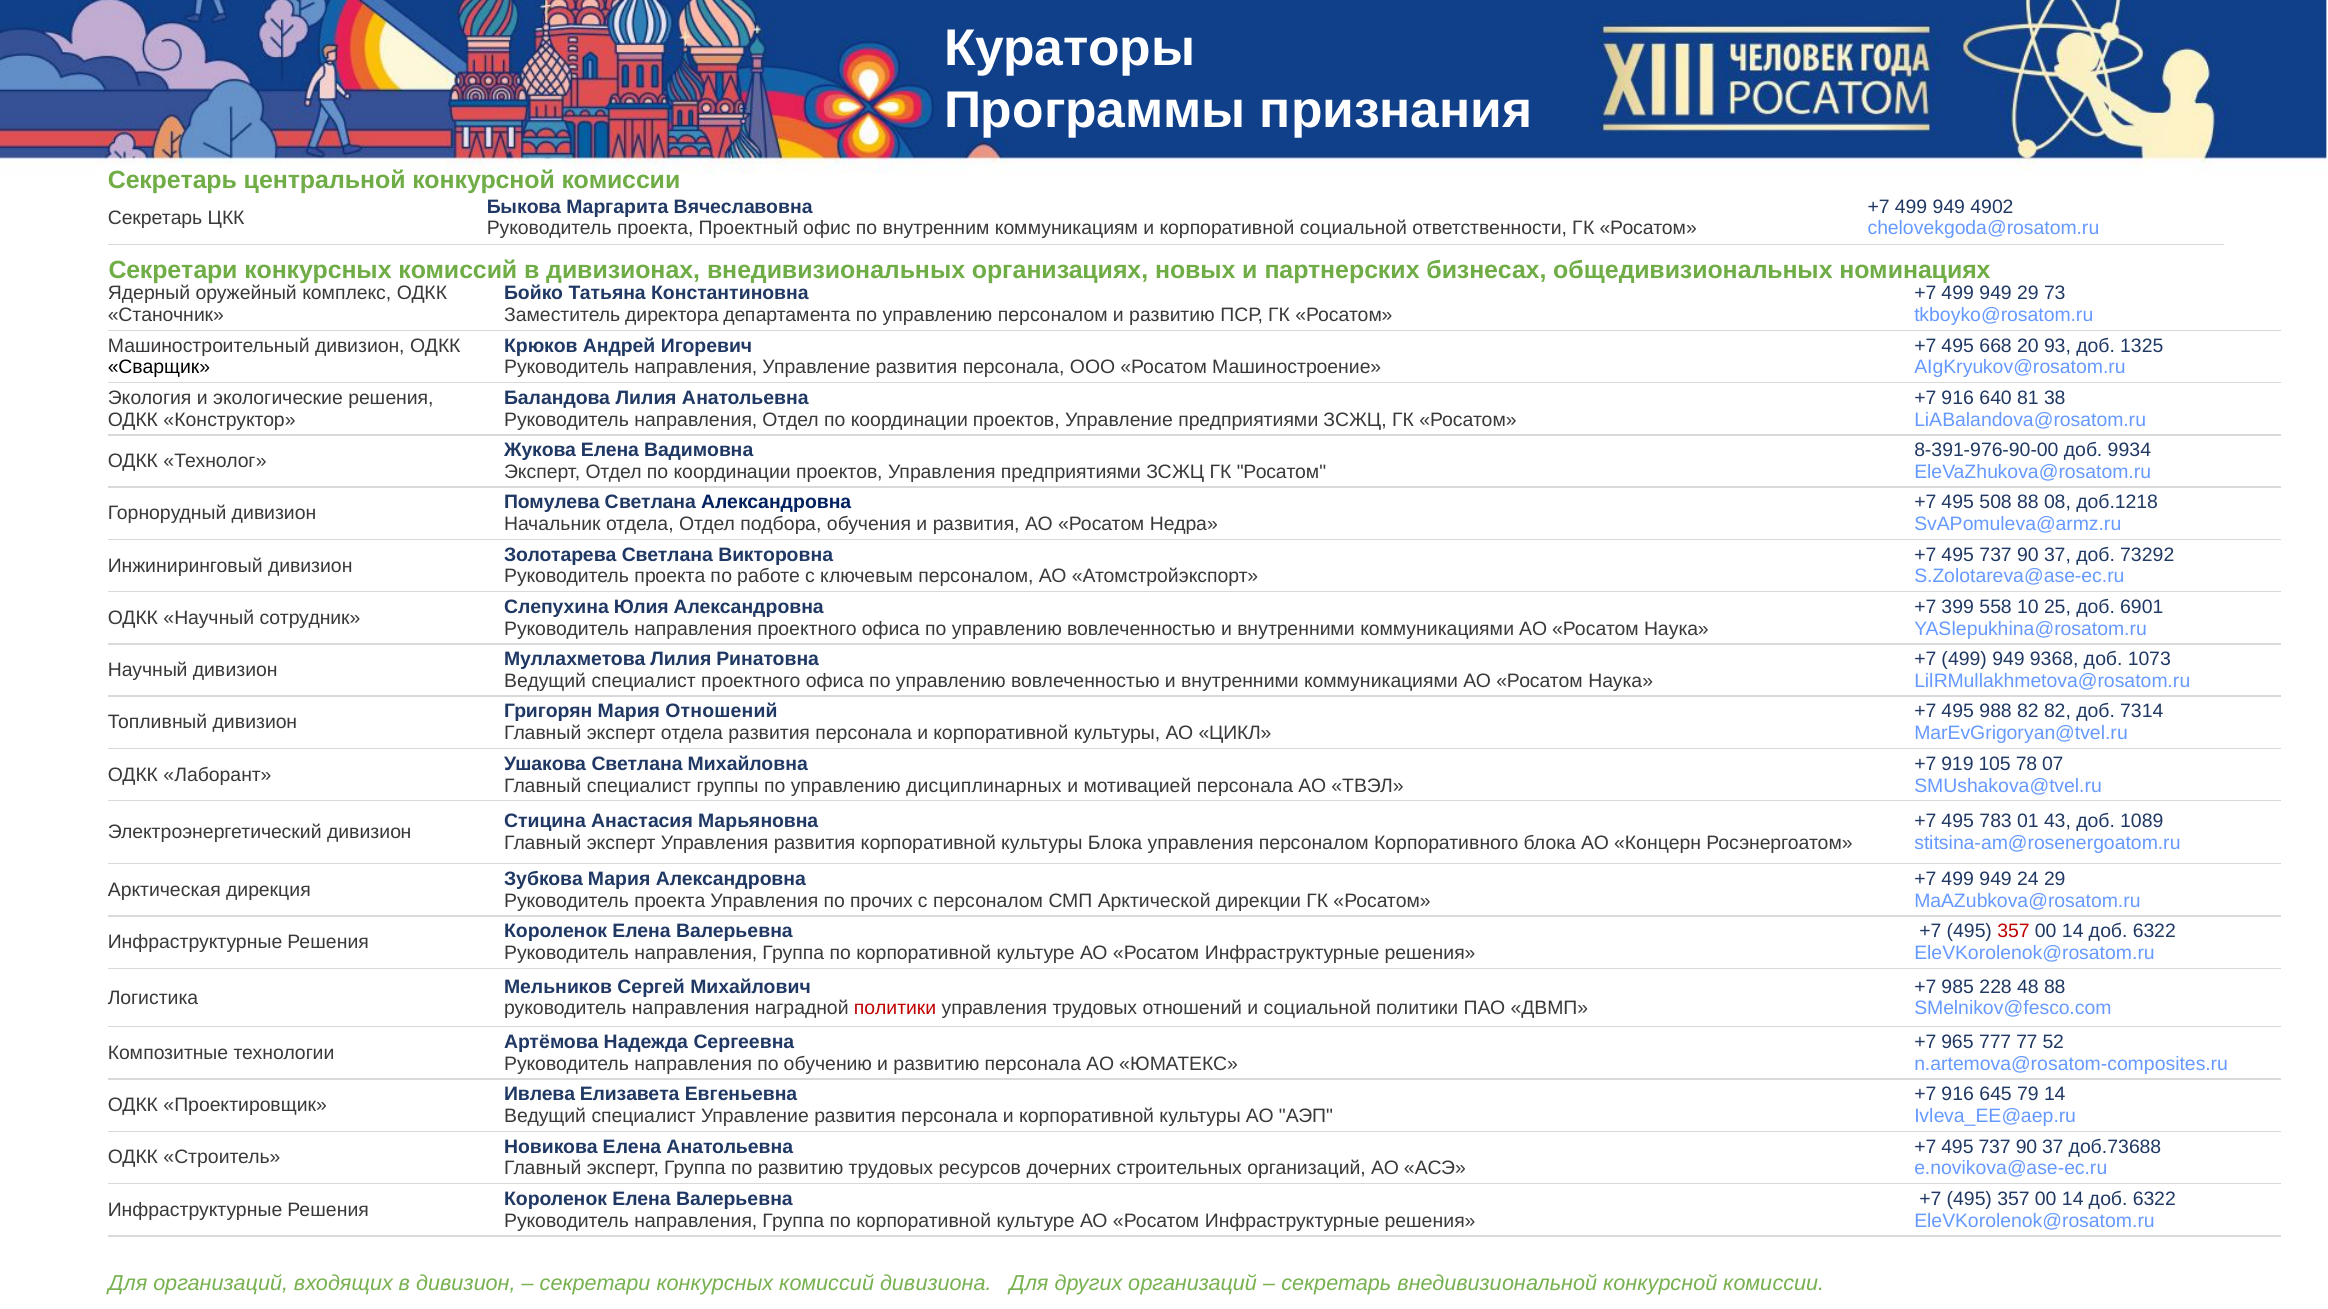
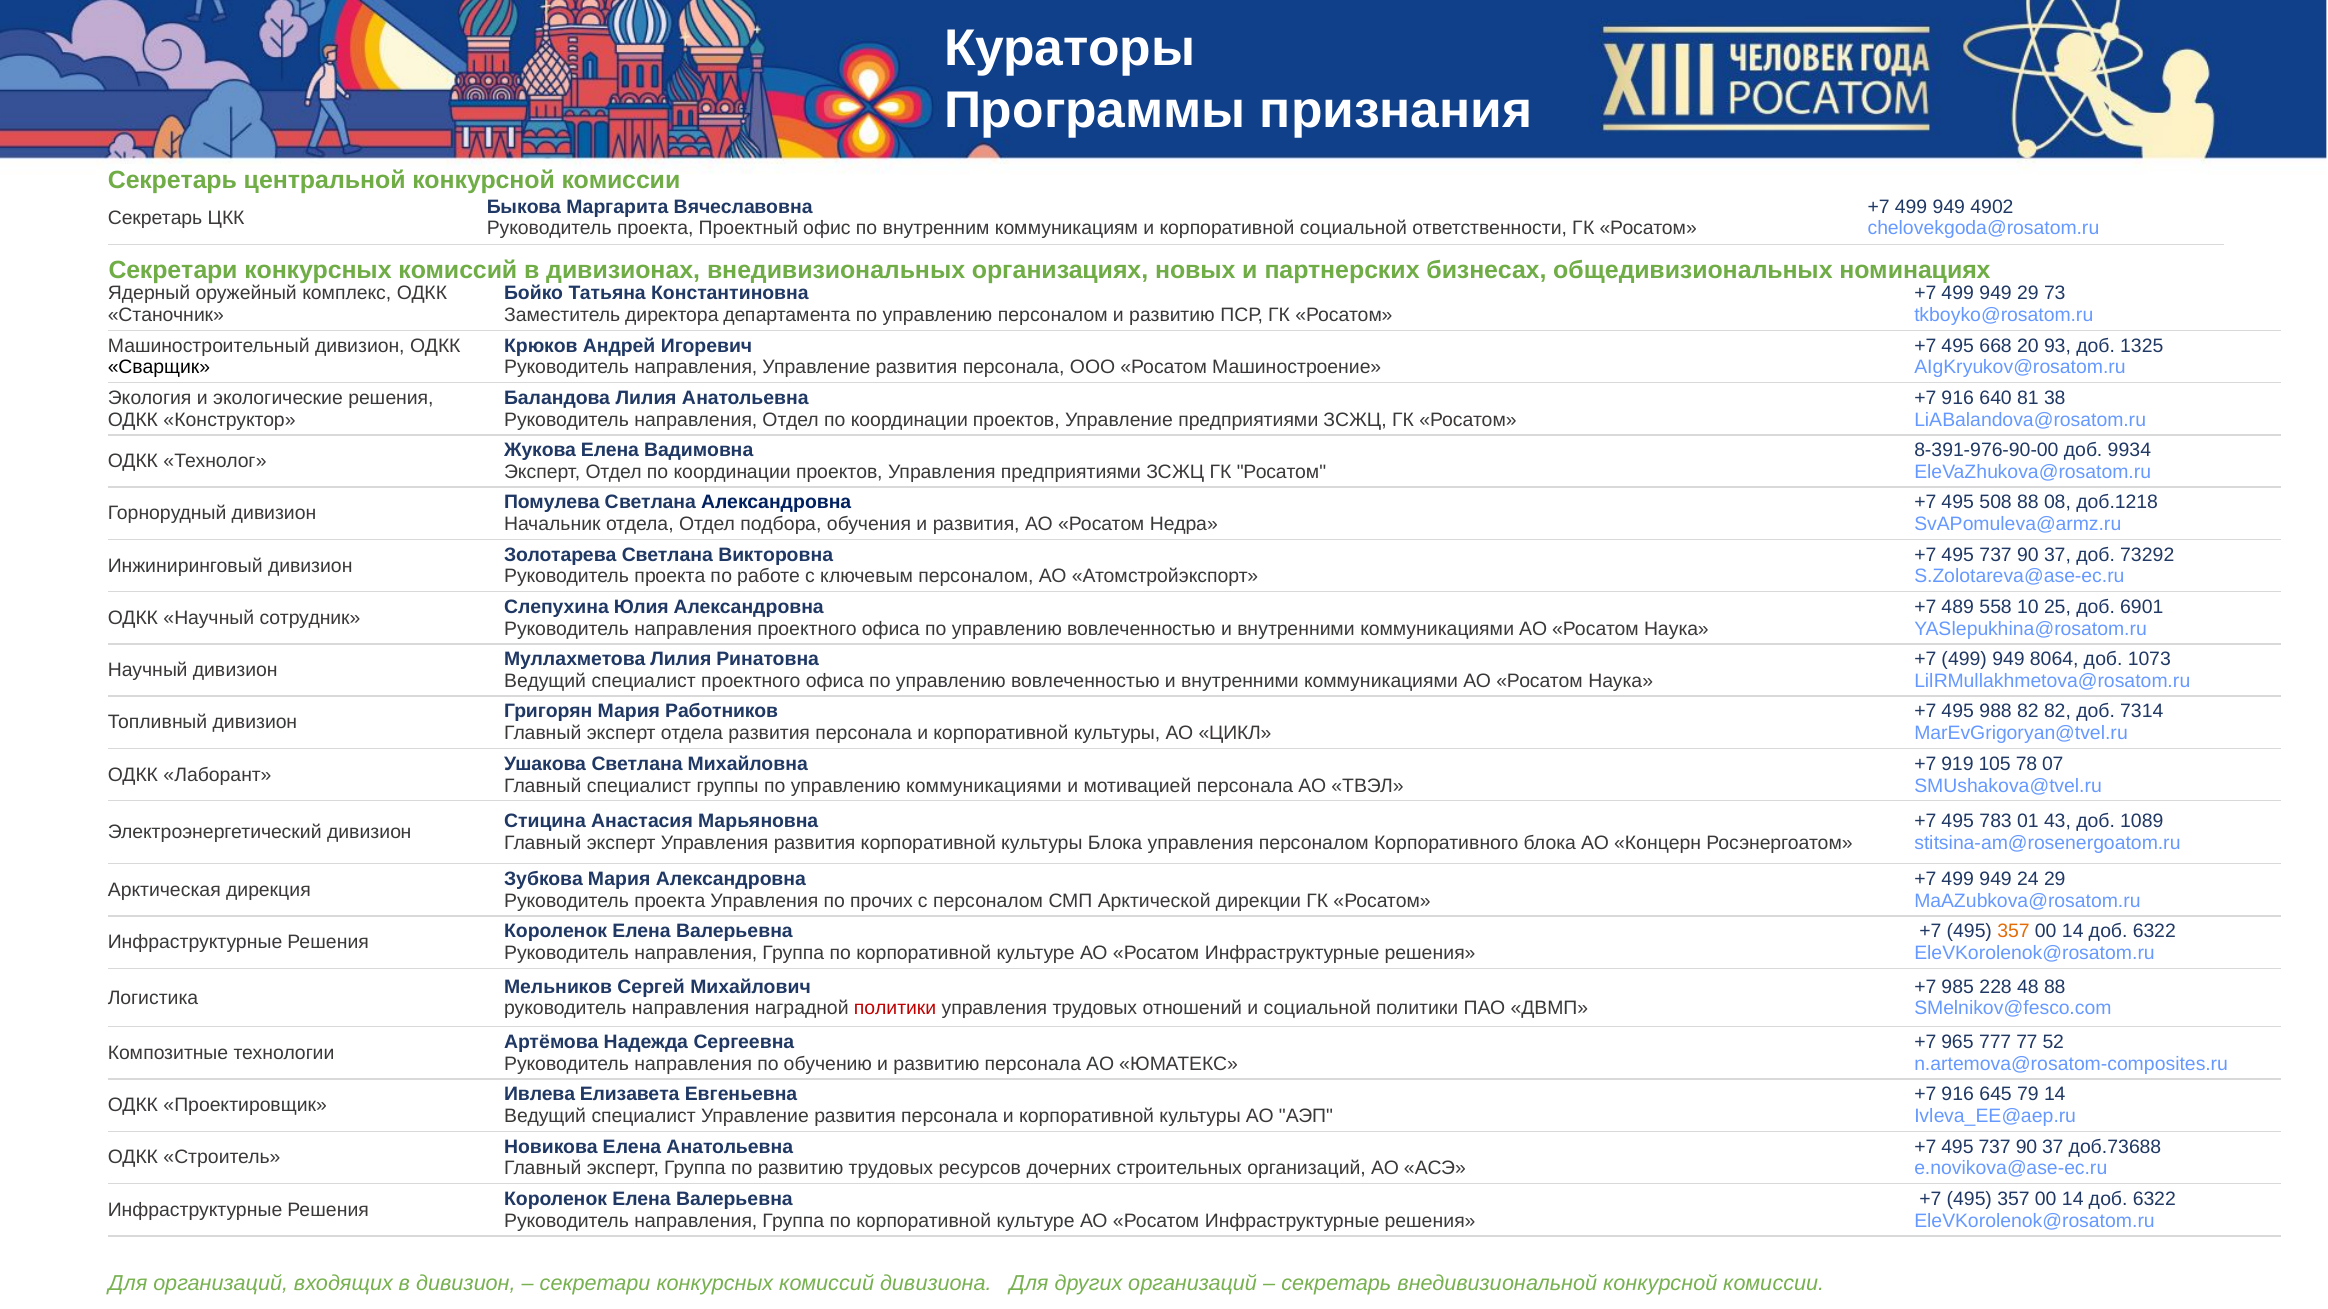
399: 399 -> 489
9368: 9368 -> 8064
Мария Отношений: Отношений -> Работников
управлению дисциплинарных: дисциплинарных -> коммуникациями
357 at (2014, 932) colour: red -> orange
